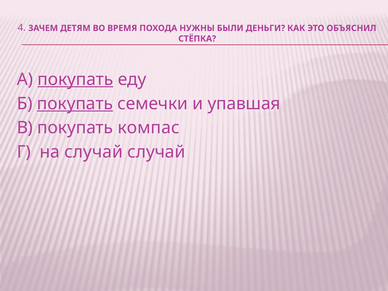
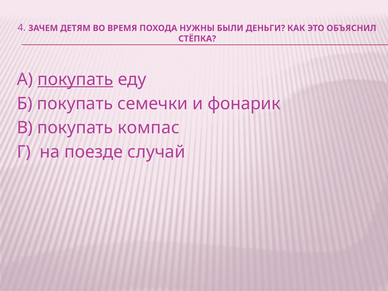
покупать at (75, 104) underline: present -> none
упавшая: упавшая -> фонарик
на случай: случай -> поезде
